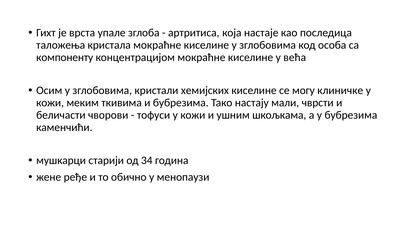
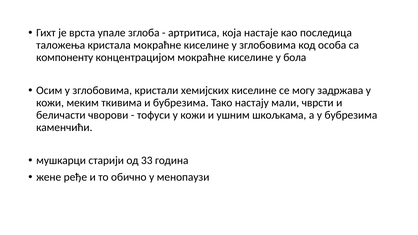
већа: већа -> бола
клиничке: клиничке -> задржава
34: 34 -> 33
